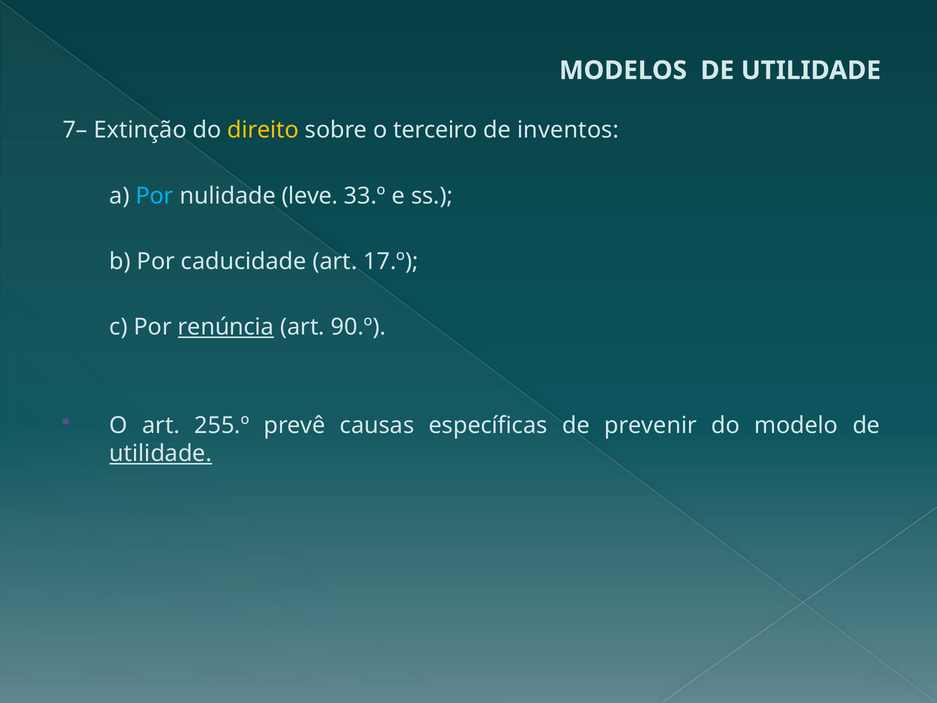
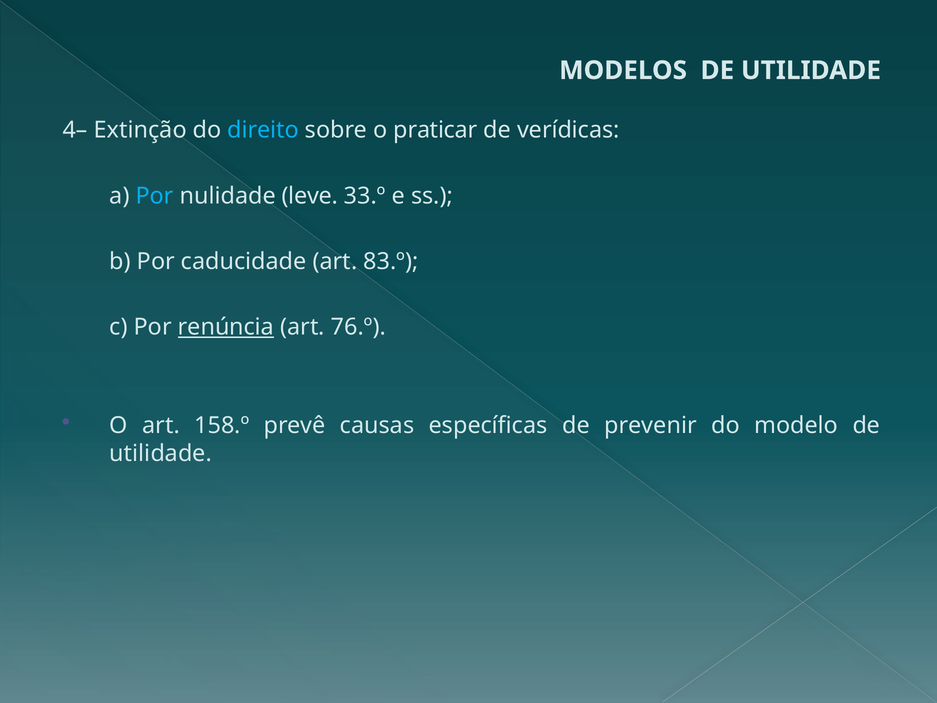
7–: 7– -> 4–
direito colour: yellow -> light blue
terceiro: terceiro -> praticar
inventos: inventos -> verídicas
17.º: 17.º -> 83.º
90.º: 90.º -> 76.º
255.º: 255.º -> 158.º
utilidade at (161, 453) underline: present -> none
